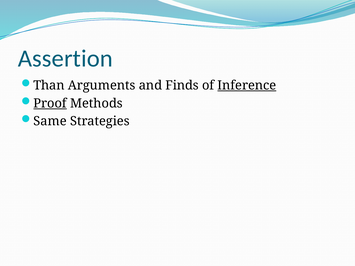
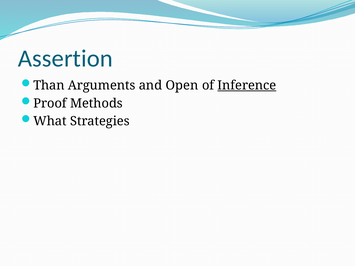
Finds: Finds -> Open
Proof underline: present -> none
Same: Same -> What
